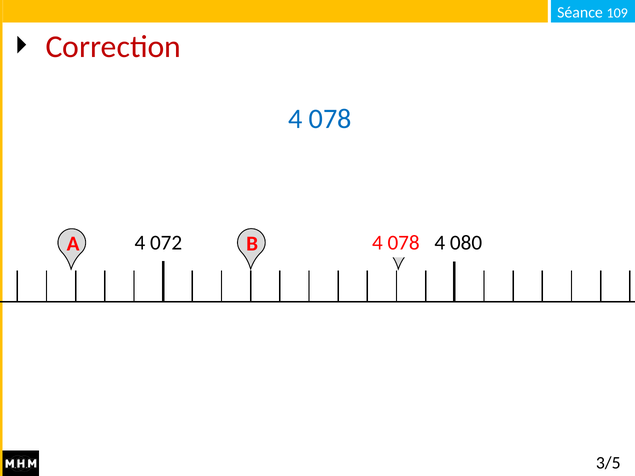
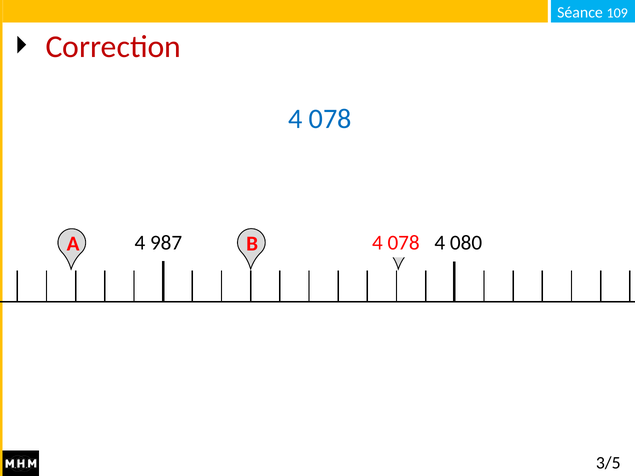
072: 072 -> 987
